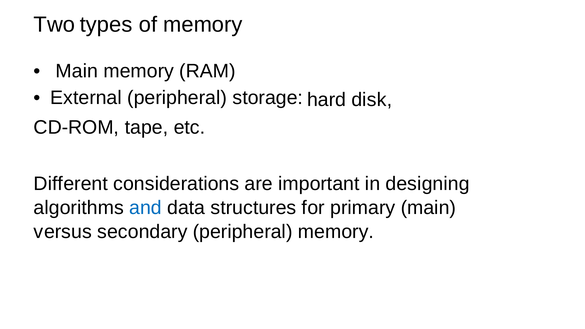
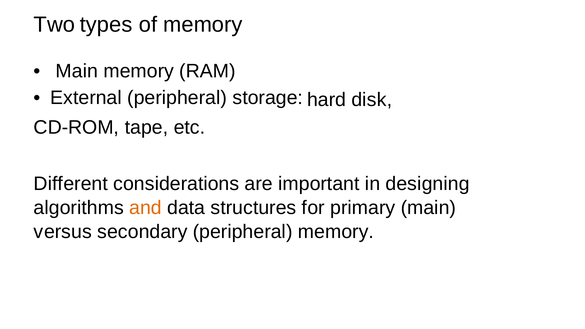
and colour: blue -> orange
